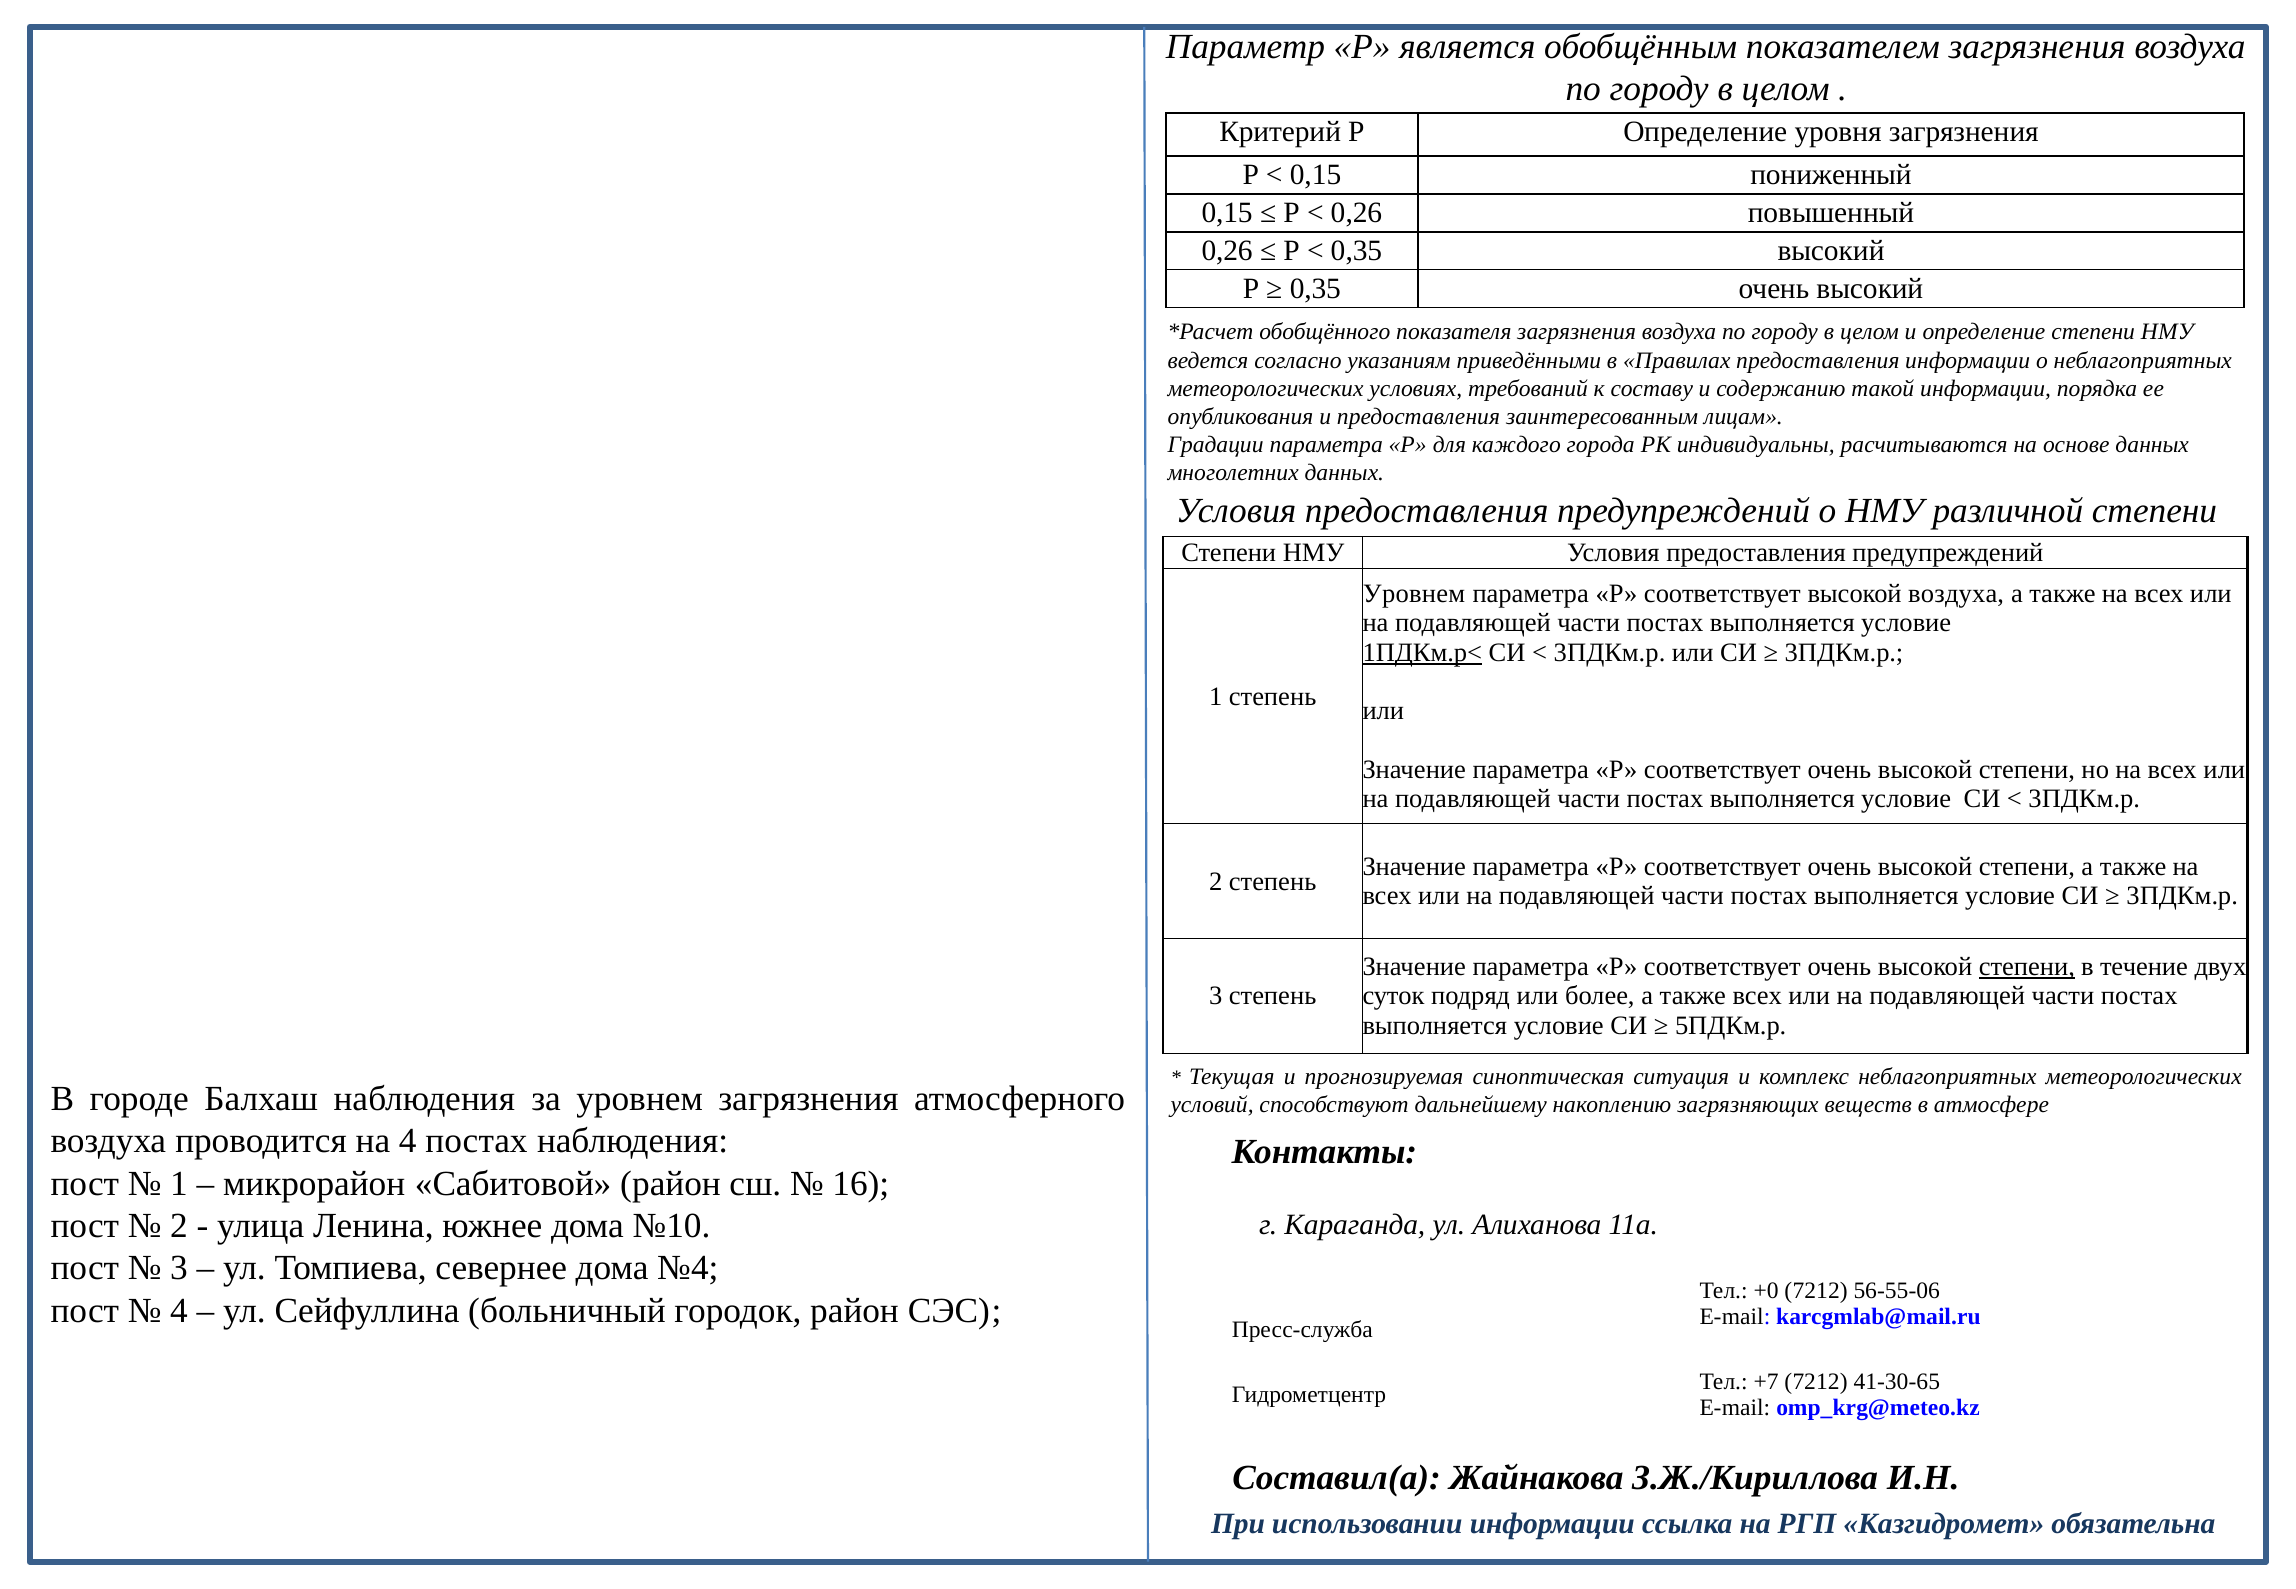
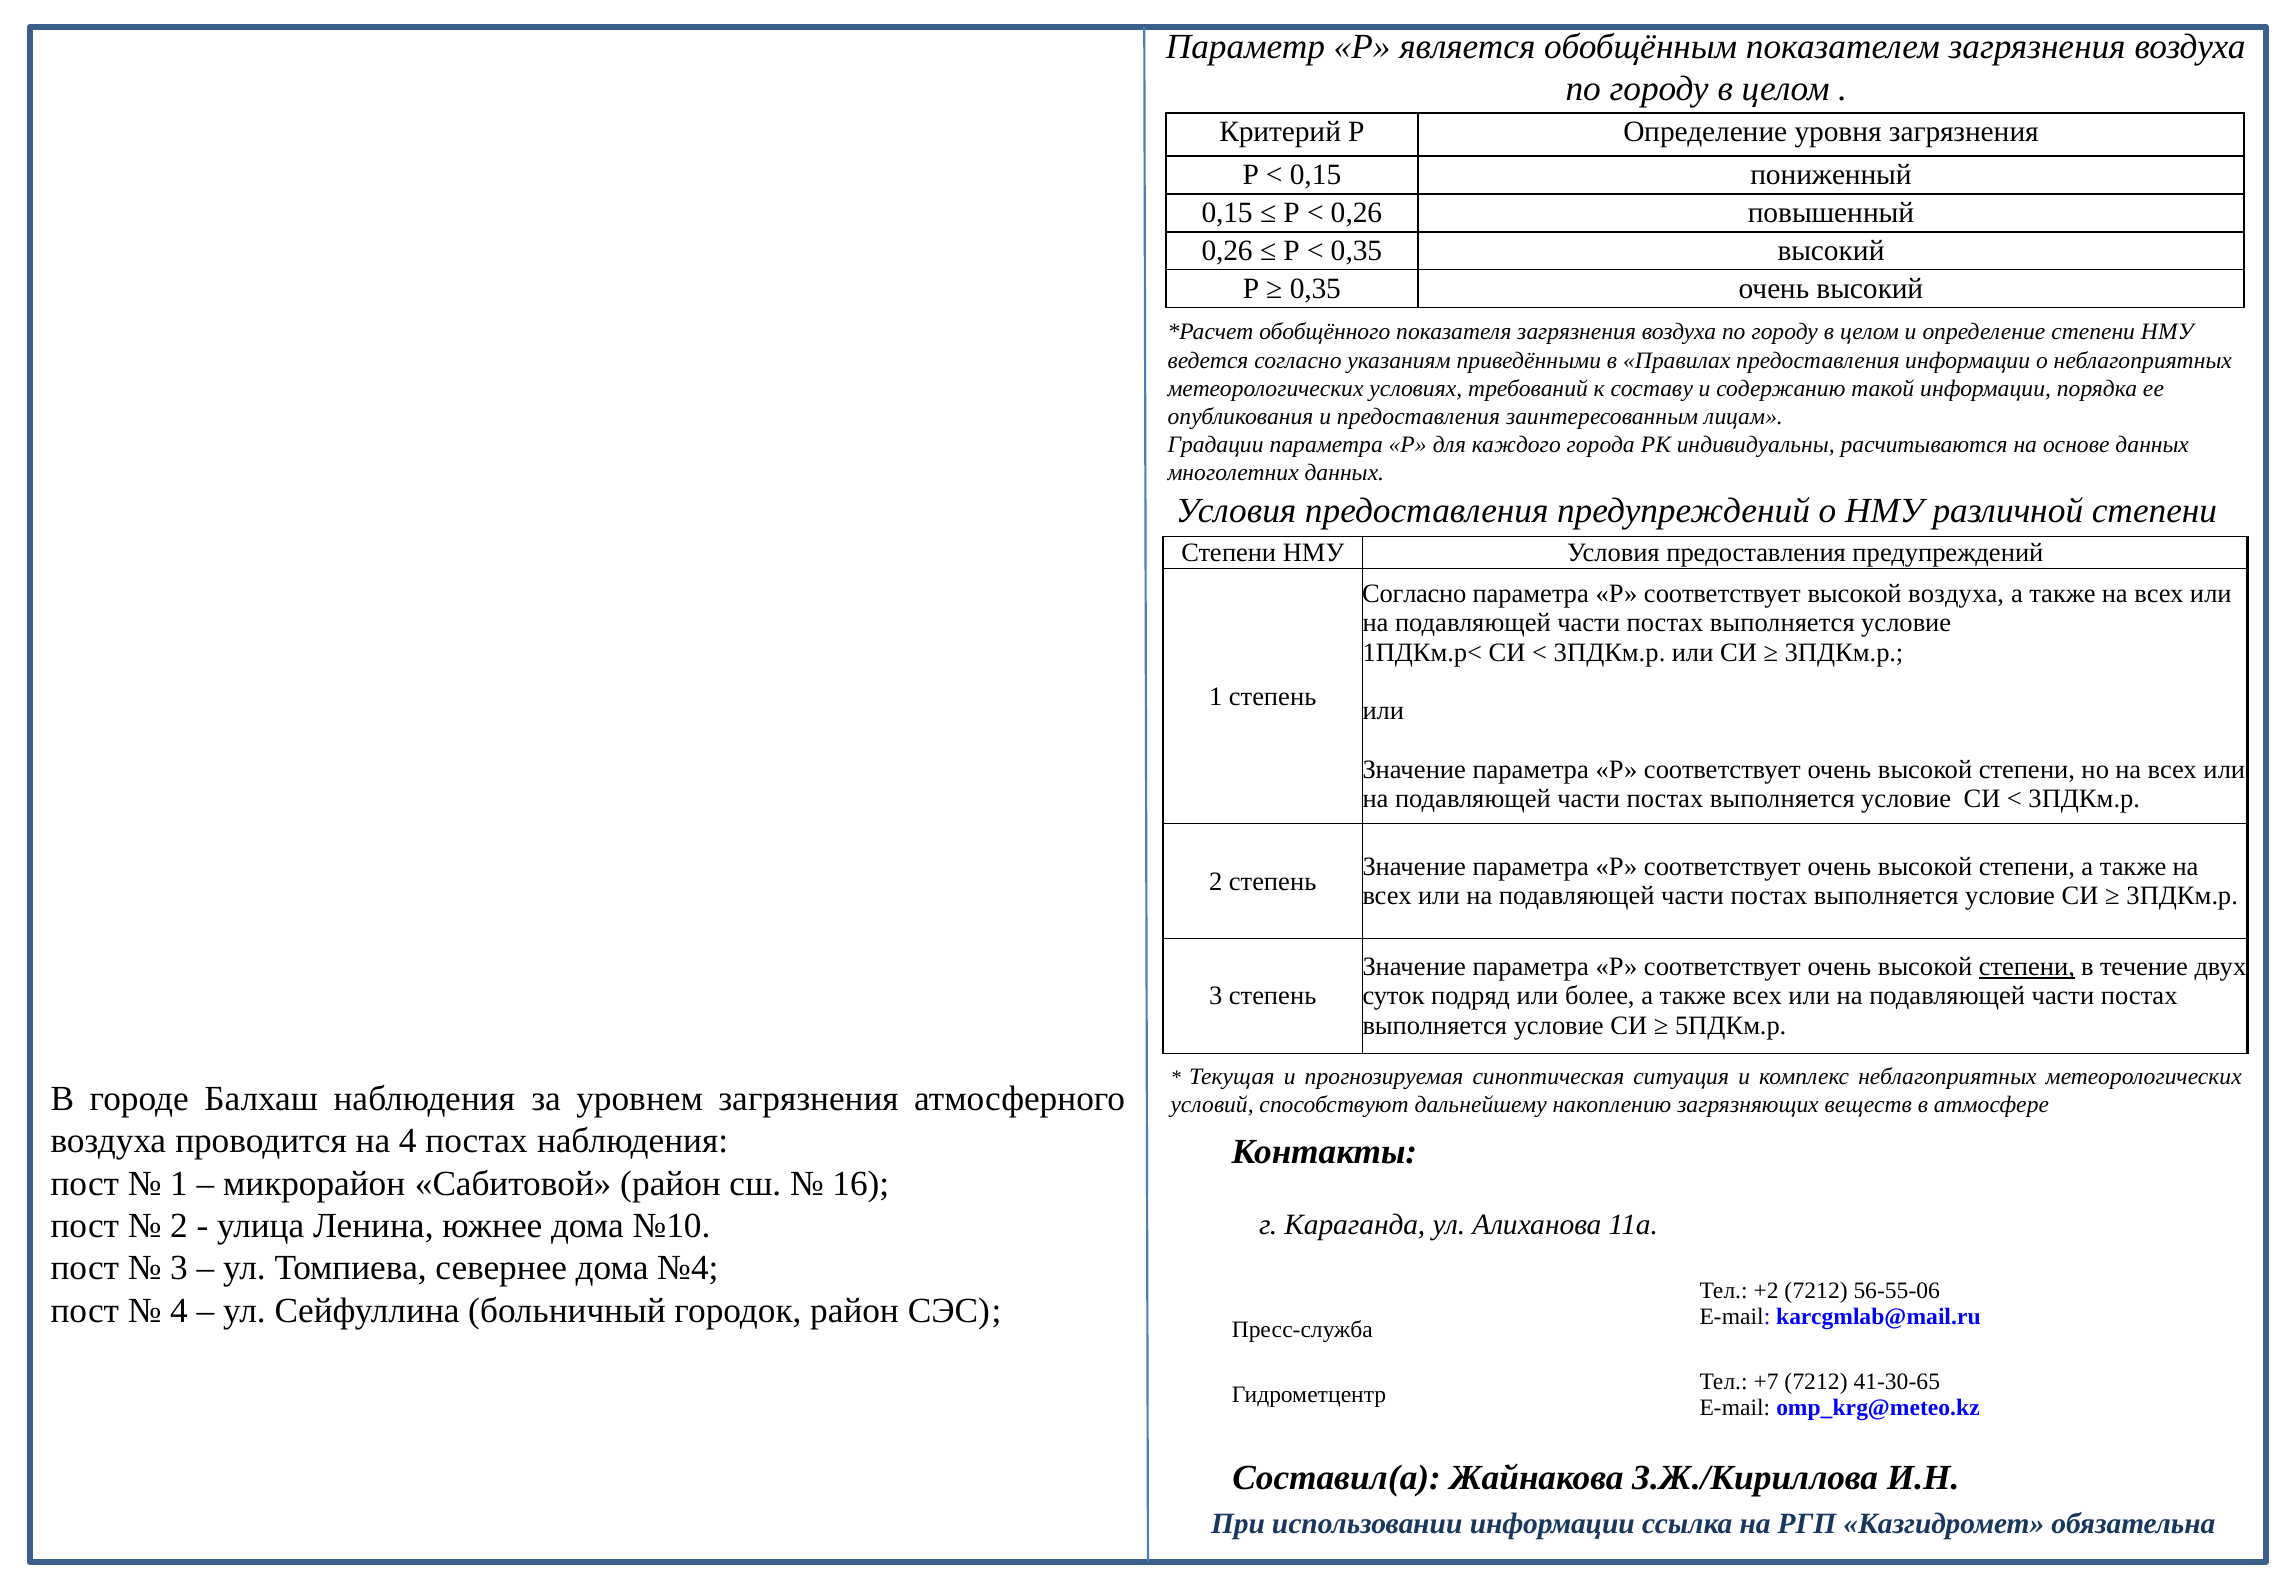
Уровнем at (1414, 594): Уровнем -> Согласно
1ПДКм.р< underline: present -> none
+0: +0 -> +2
